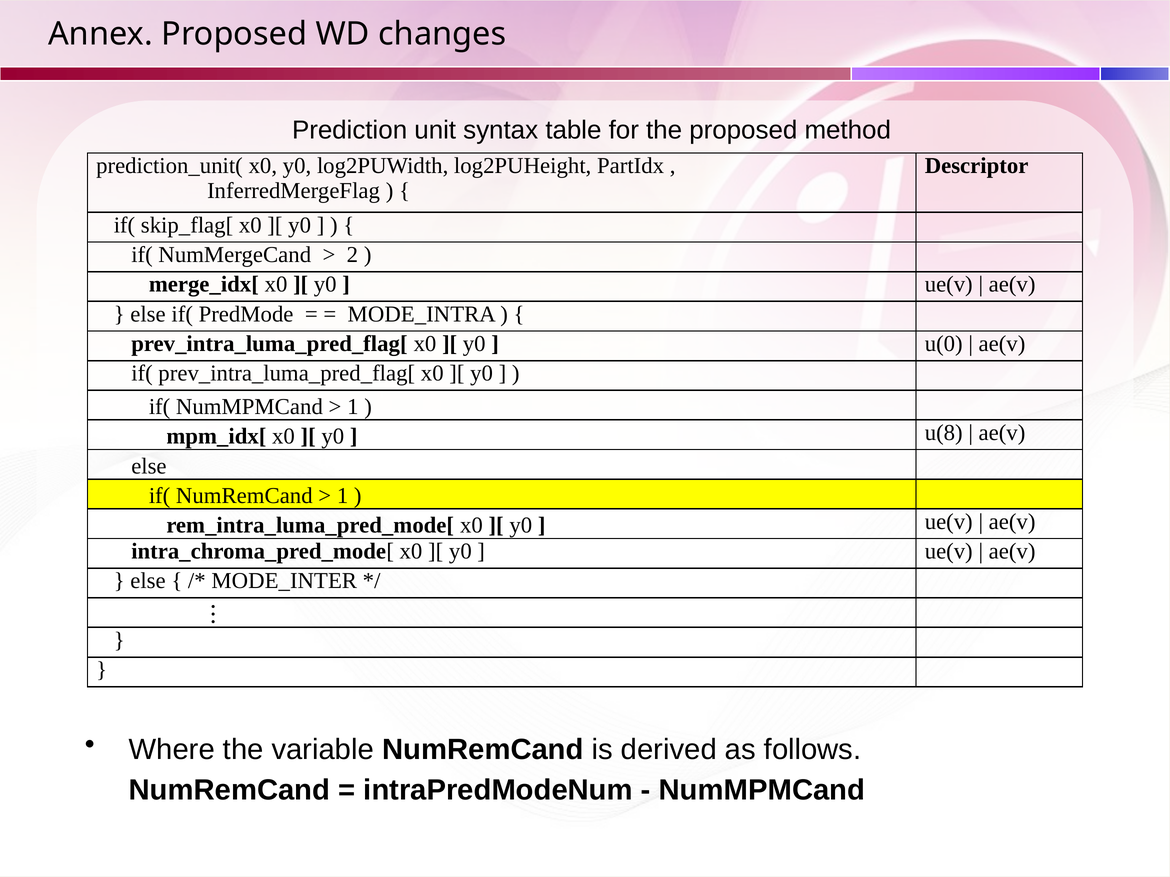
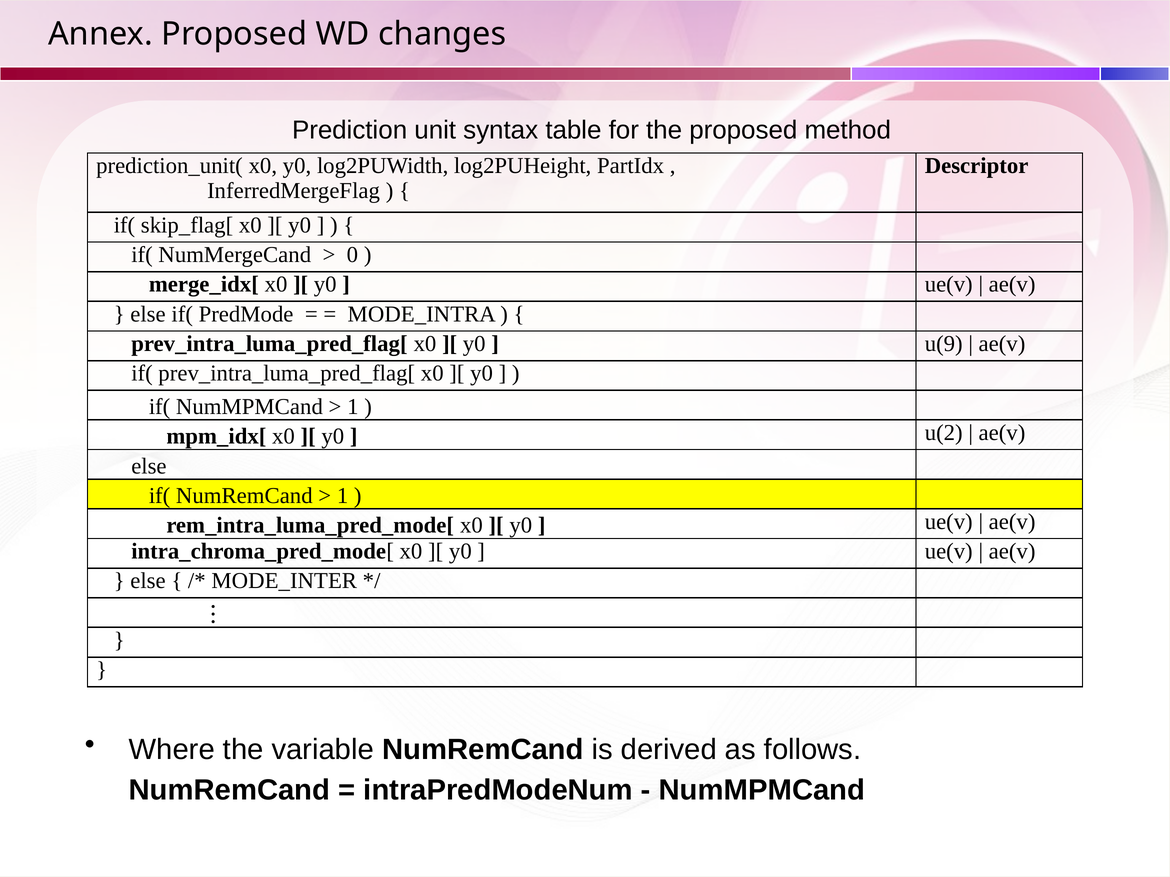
2: 2 -> 0
u(0: u(0 -> u(9
u(8: u(8 -> u(2
